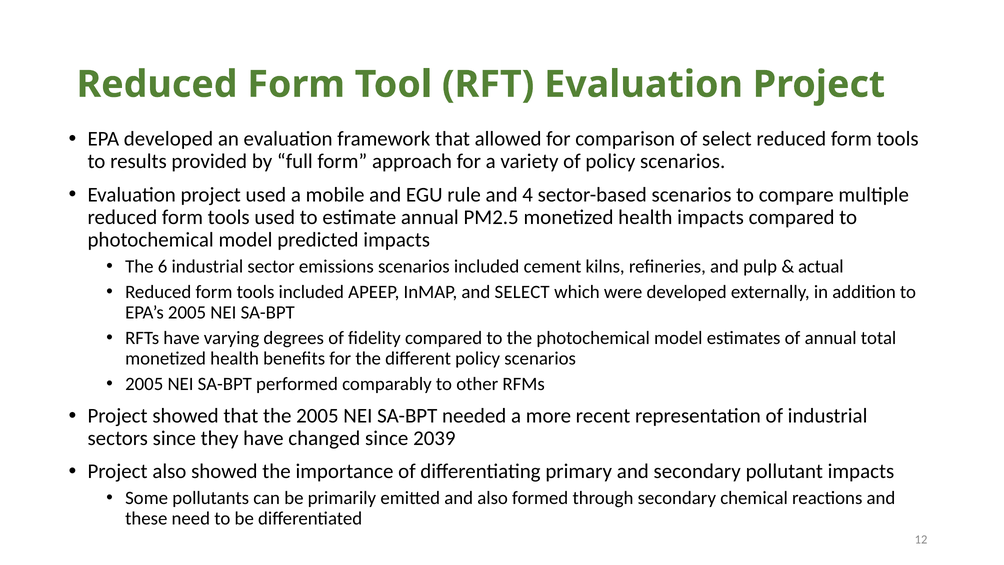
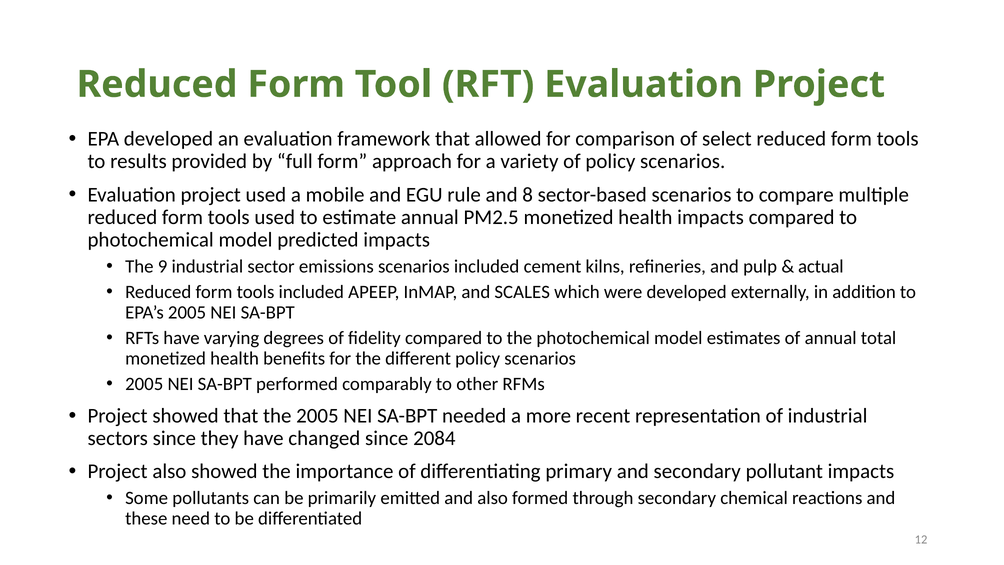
4: 4 -> 8
6: 6 -> 9
and SELECT: SELECT -> SCALES
2039: 2039 -> 2084
